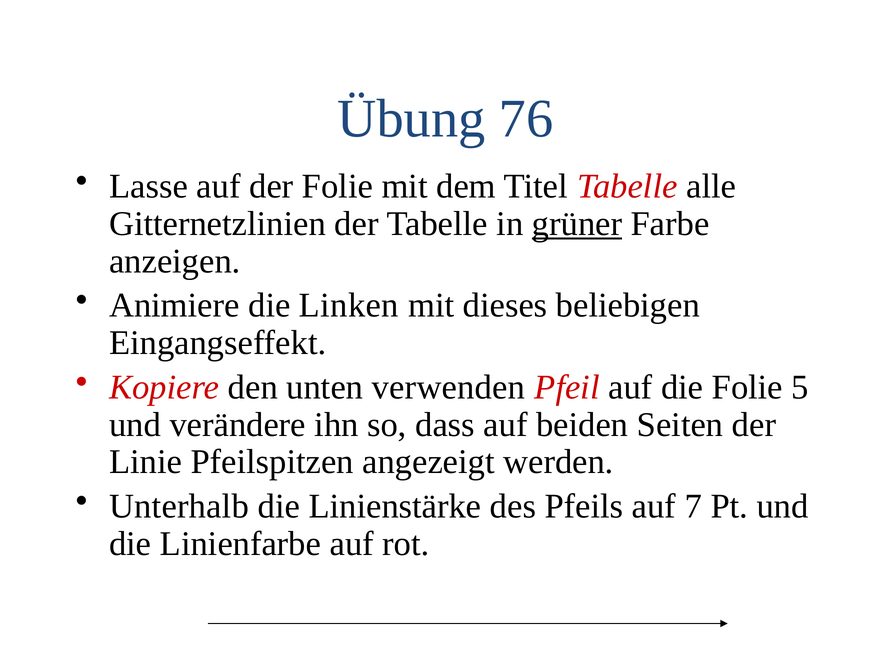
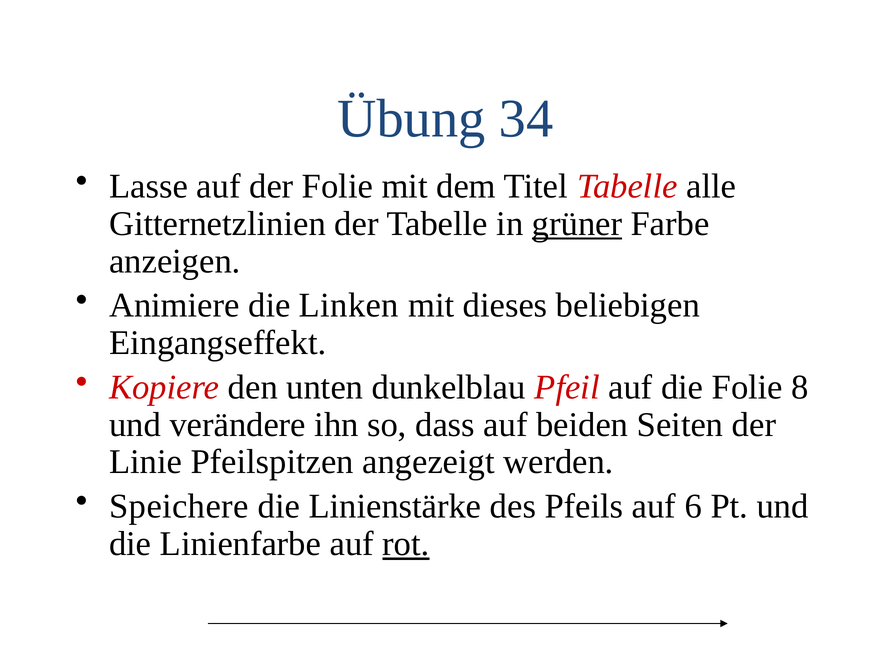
76: 76 -> 34
verwenden: verwenden -> dunkelblau
5: 5 -> 8
Unterhalb: Unterhalb -> Speichere
7: 7 -> 6
rot underline: none -> present
